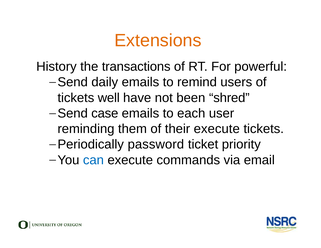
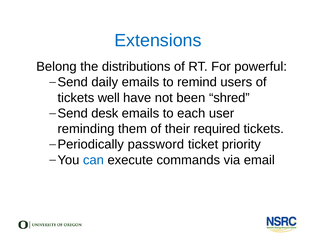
Extensions colour: orange -> blue
History: History -> Belong
transactions: transactions -> distributions
case: case -> desk
their execute: execute -> required
